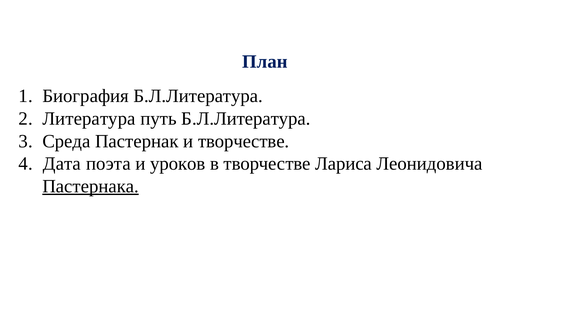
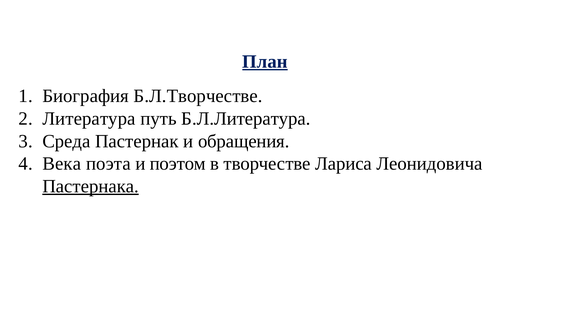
План underline: none -> present
Биография Б.Л.Литература: Б.Л.Литература -> Б.Л.Творчестве
и творчестве: творчестве -> обращения
Дата: Дата -> Века
уроков: уроков -> поэтом
